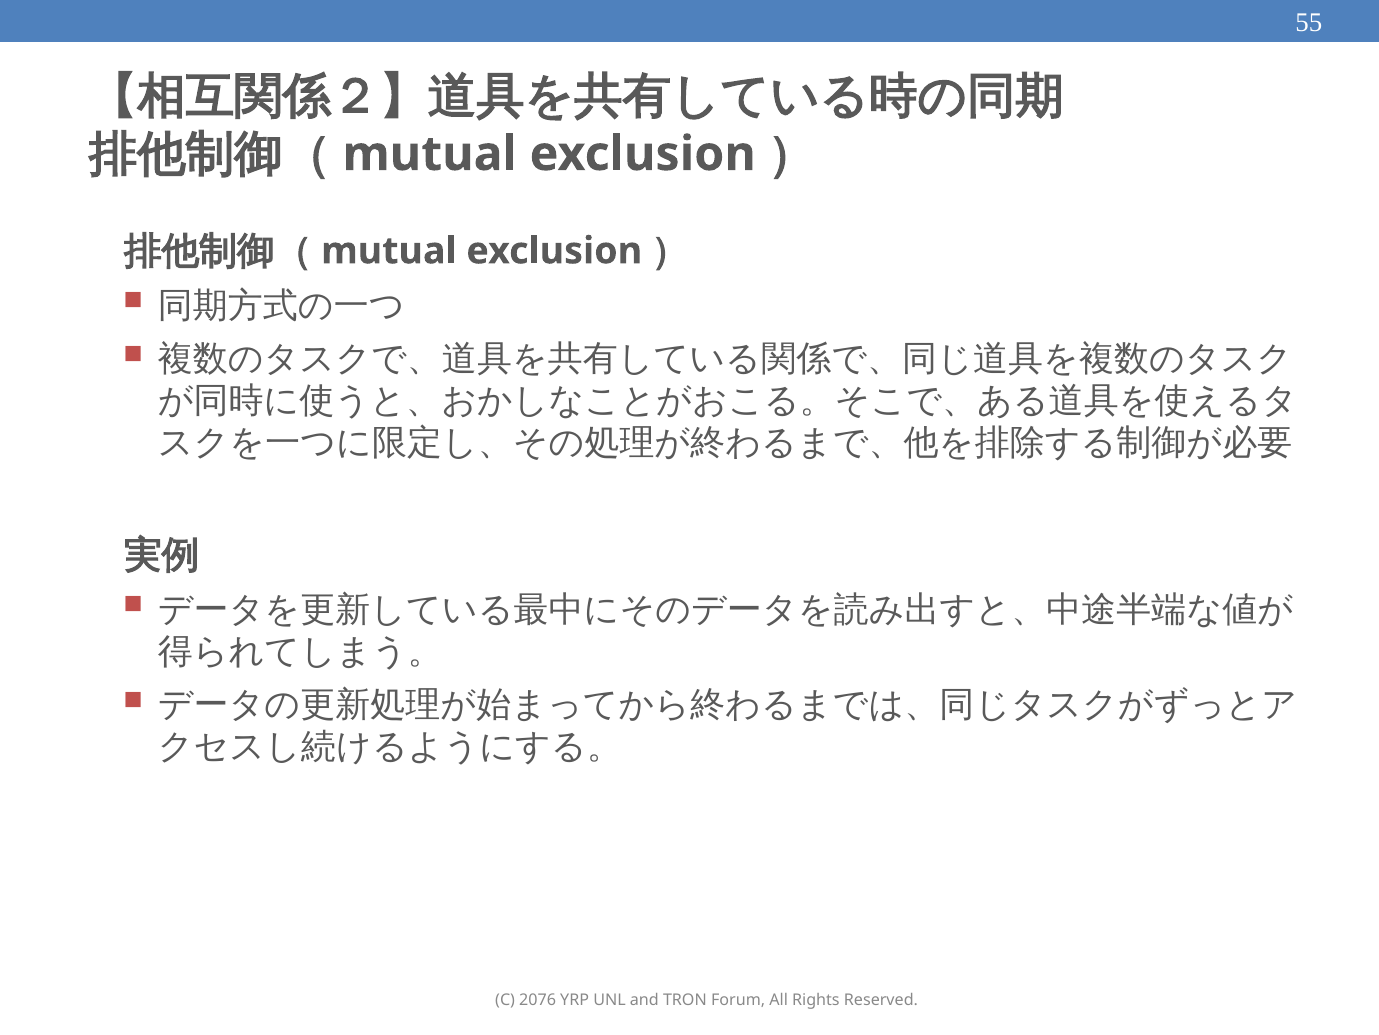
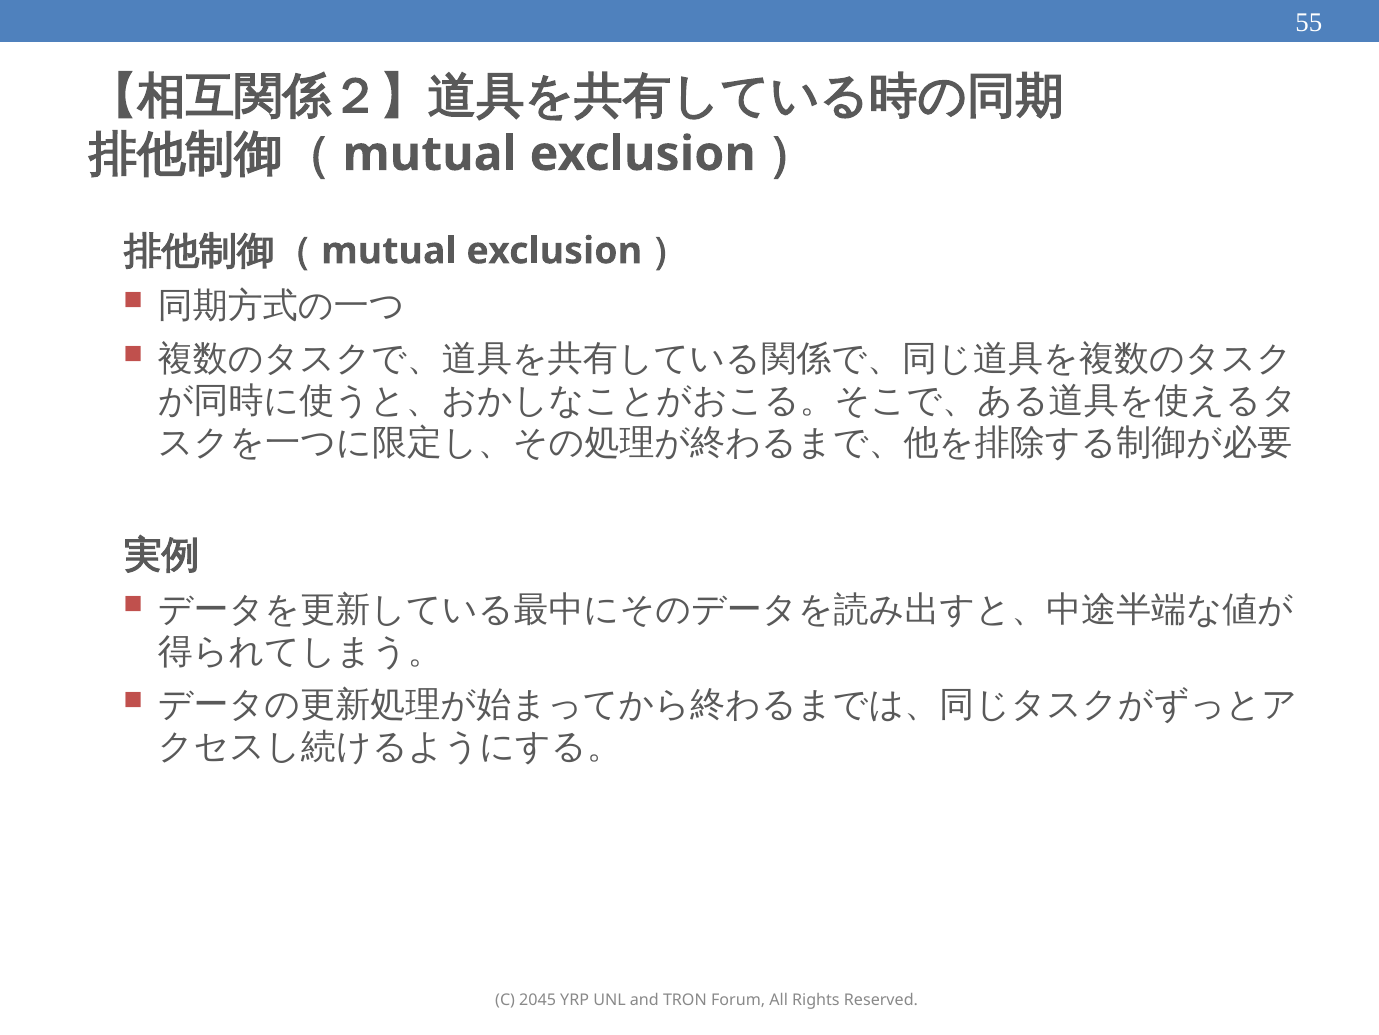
2076: 2076 -> 2045
